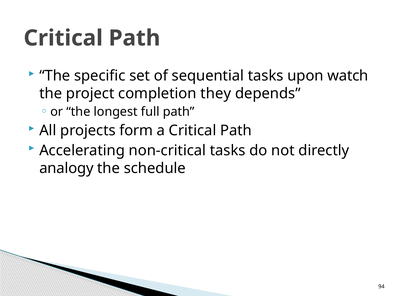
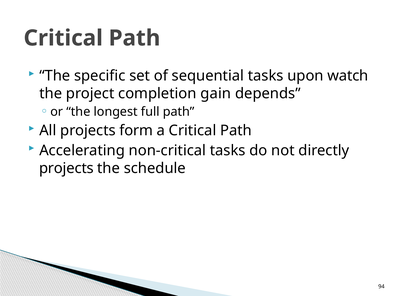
they: they -> gain
analogy at (66, 168): analogy -> projects
